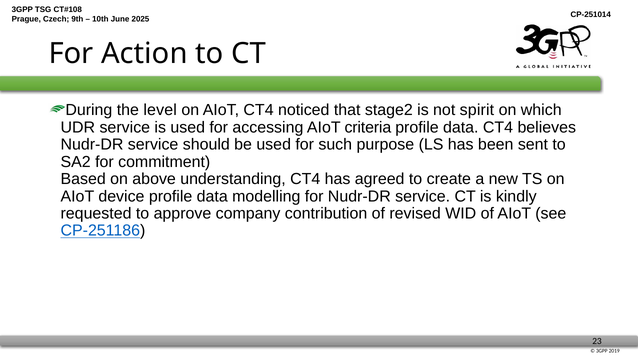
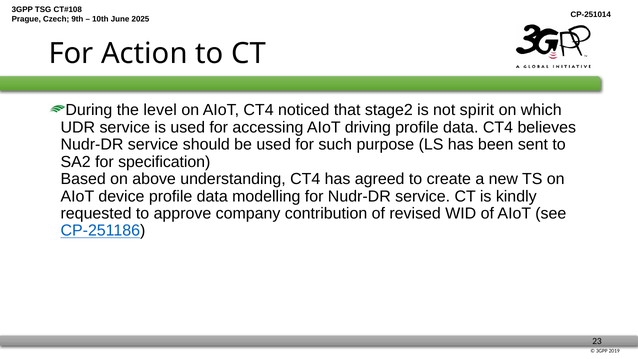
criteria: criteria -> driving
commitment: commitment -> specification
